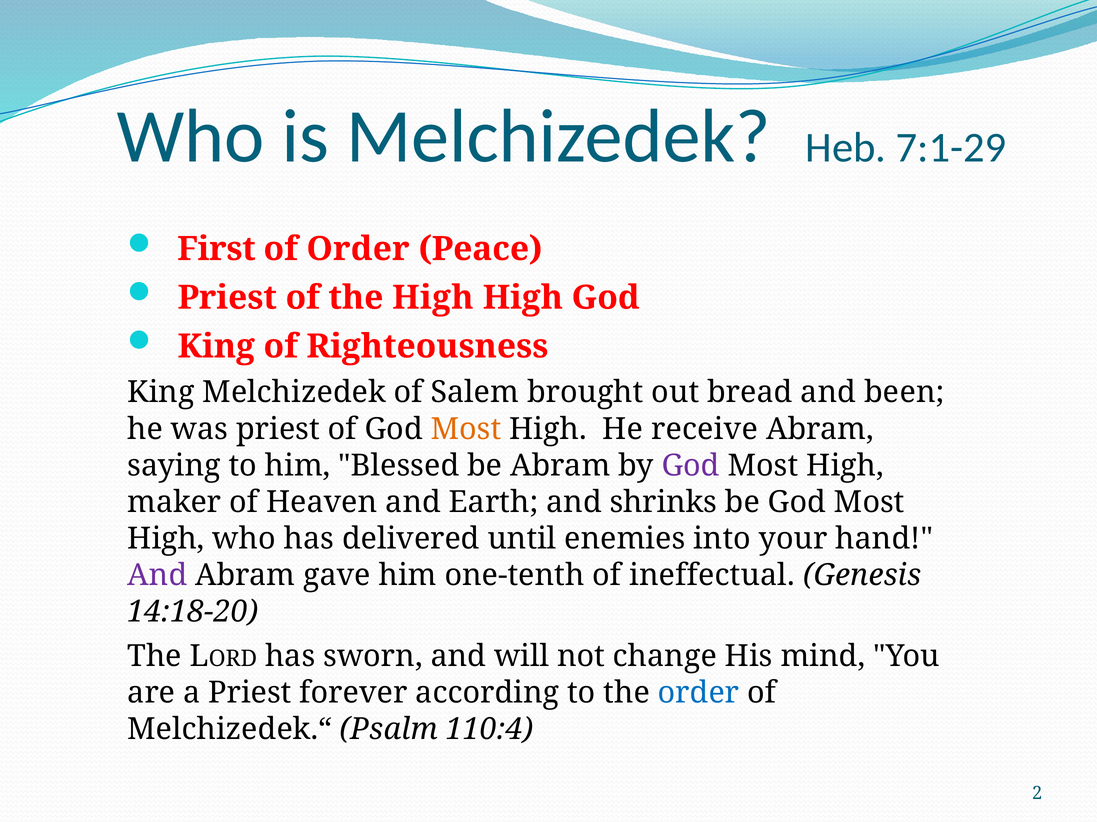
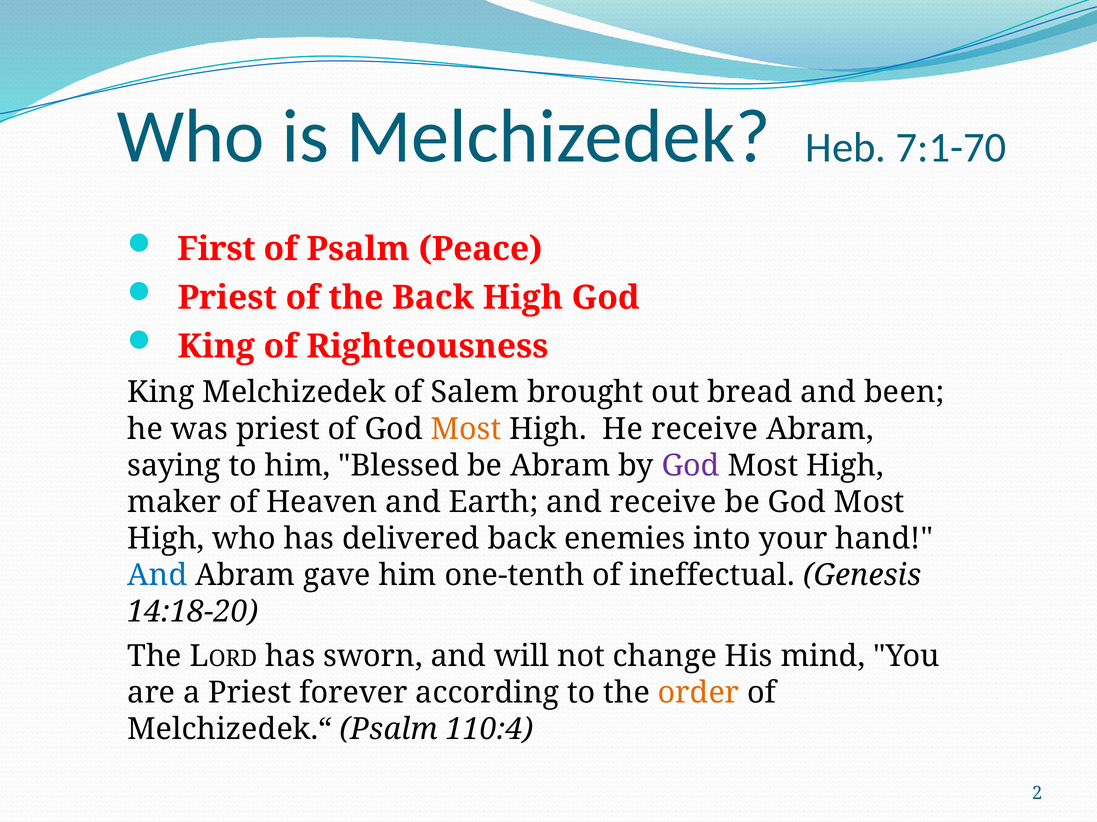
7:1-29: 7:1-29 -> 7:1-70
of Order: Order -> Psalm
the High: High -> Back
and shrinks: shrinks -> receive
delivered until: until -> back
And at (157, 576) colour: purple -> blue
order at (699, 693) colour: blue -> orange
